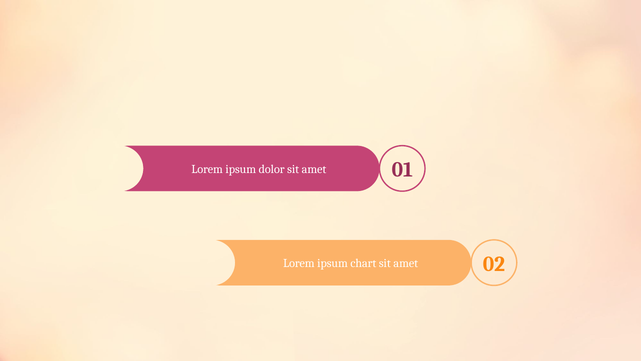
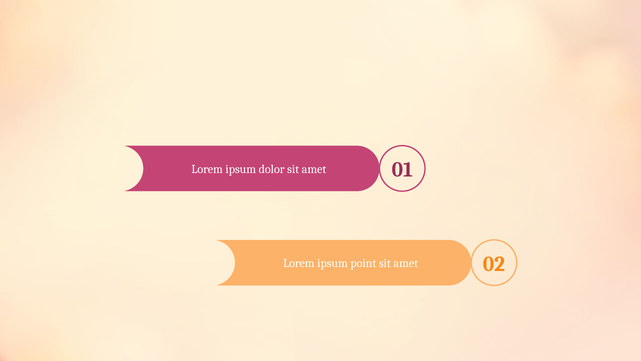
chart: chart -> point
